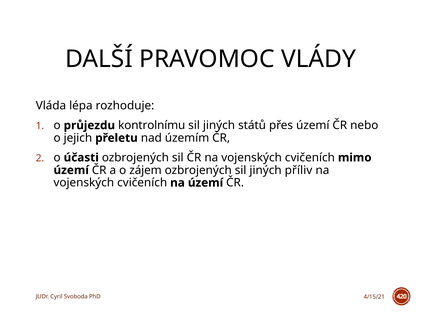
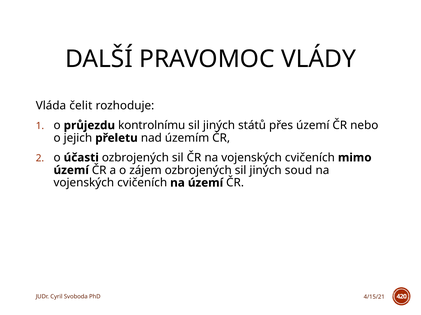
lépa: lépa -> čelit
příliv: příliv -> soud
